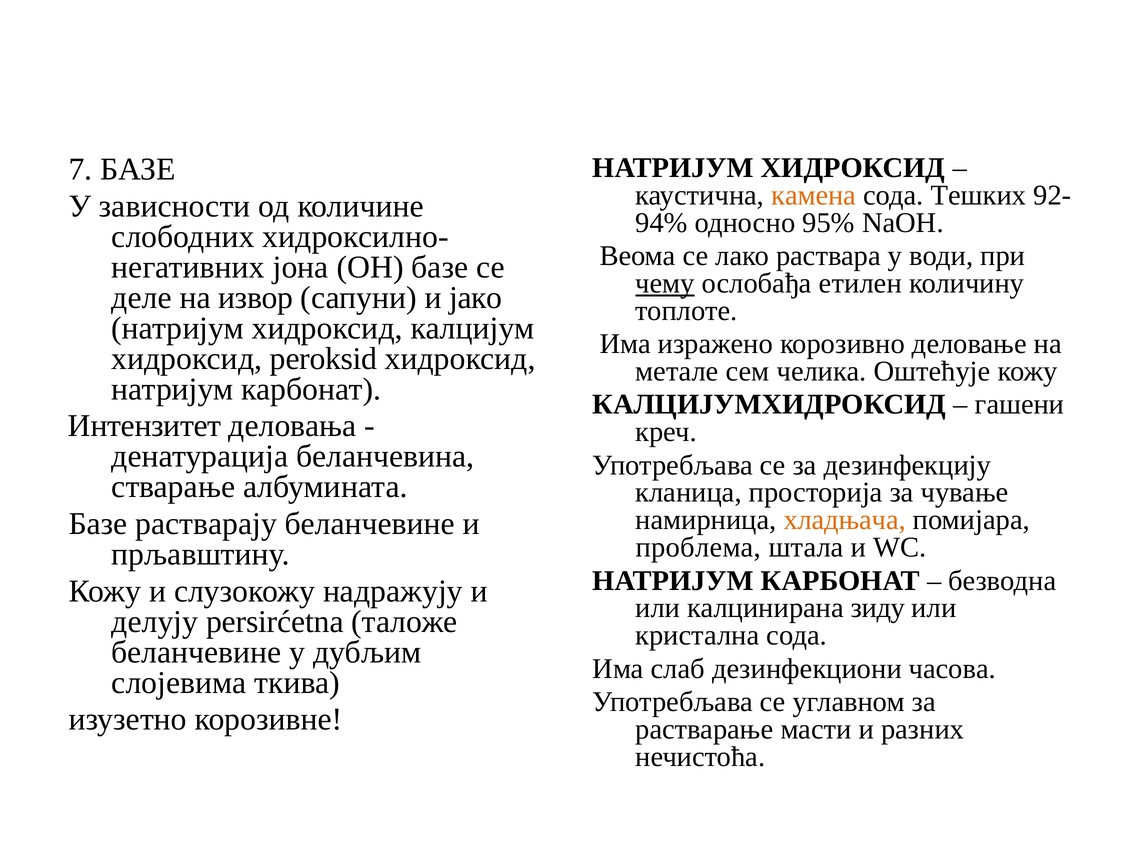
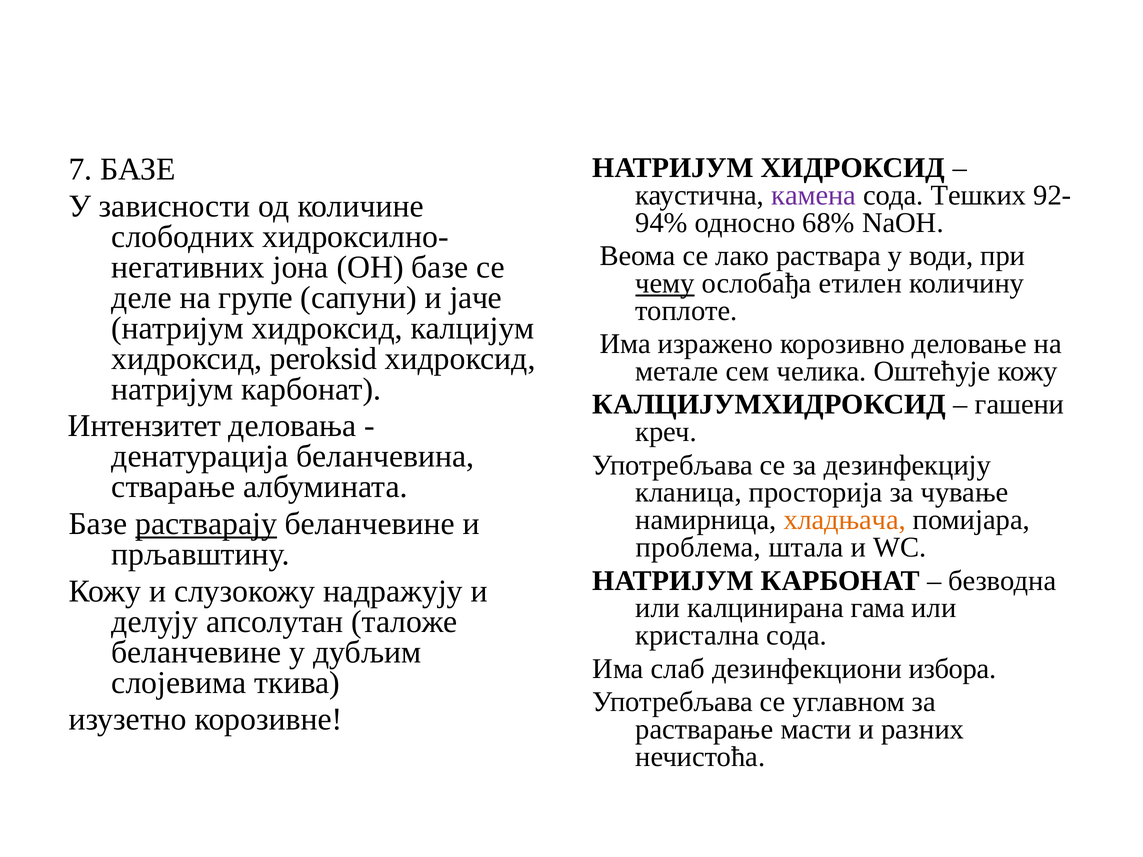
камена colour: orange -> purple
95%: 95% -> 68%
извор: извор -> групе
јако: јако -> јаче
растварају underline: none -> present
зиду: зиду -> гама
persirćetna: persirćetna -> апсолутан
часова: часова -> избора
